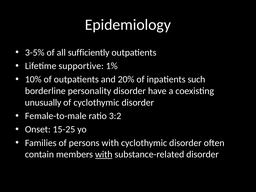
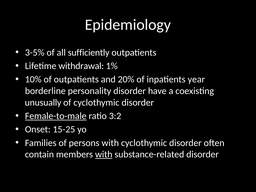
supportive: supportive -> withdrawal
such: such -> year
Female-to-male underline: none -> present
